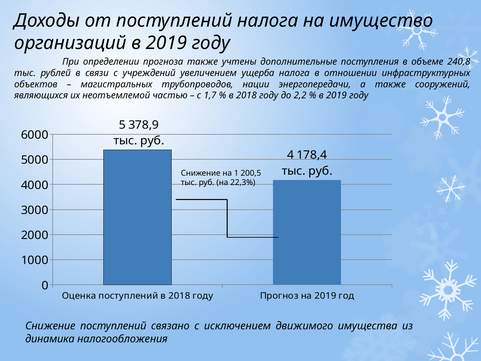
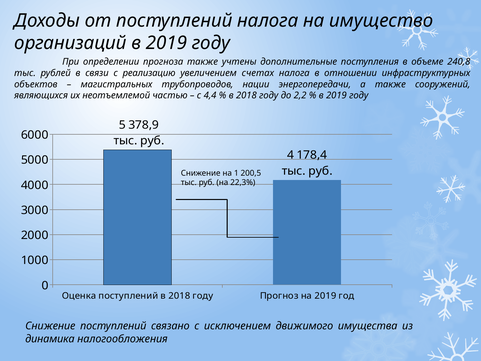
учреждений: учреждений -> реализацию
ущерба: ущерба -> счетах
1,7: 1,7 -> 4,4
